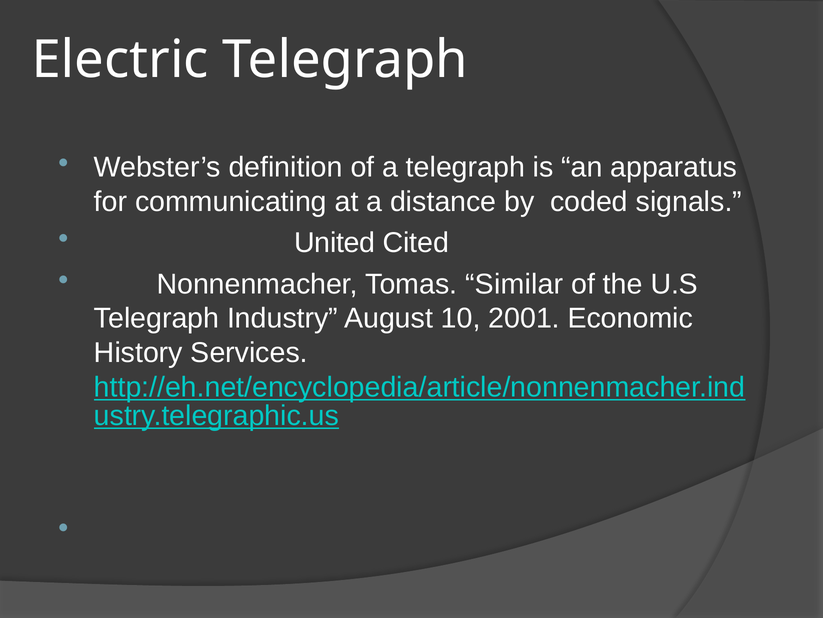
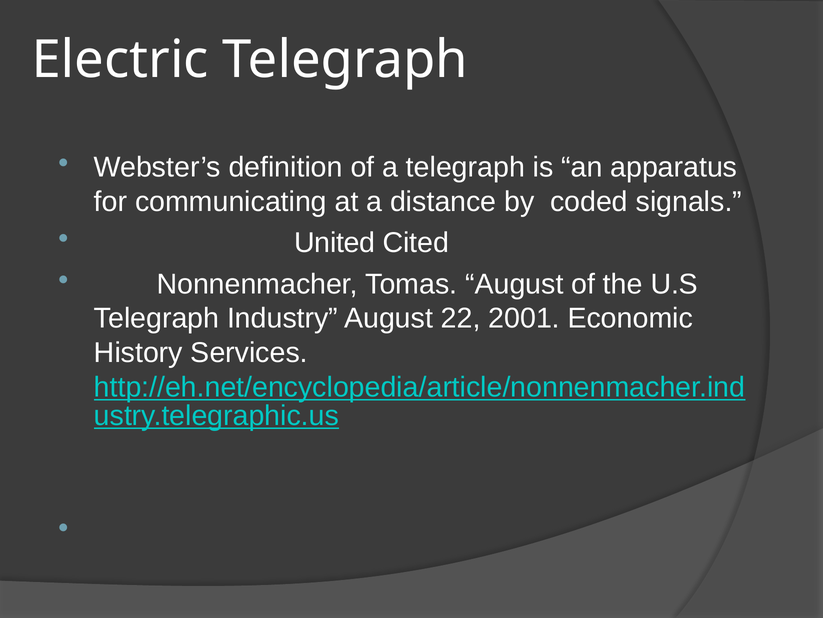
Tomas Similar: Similar -> August
10: 10 -> 22
